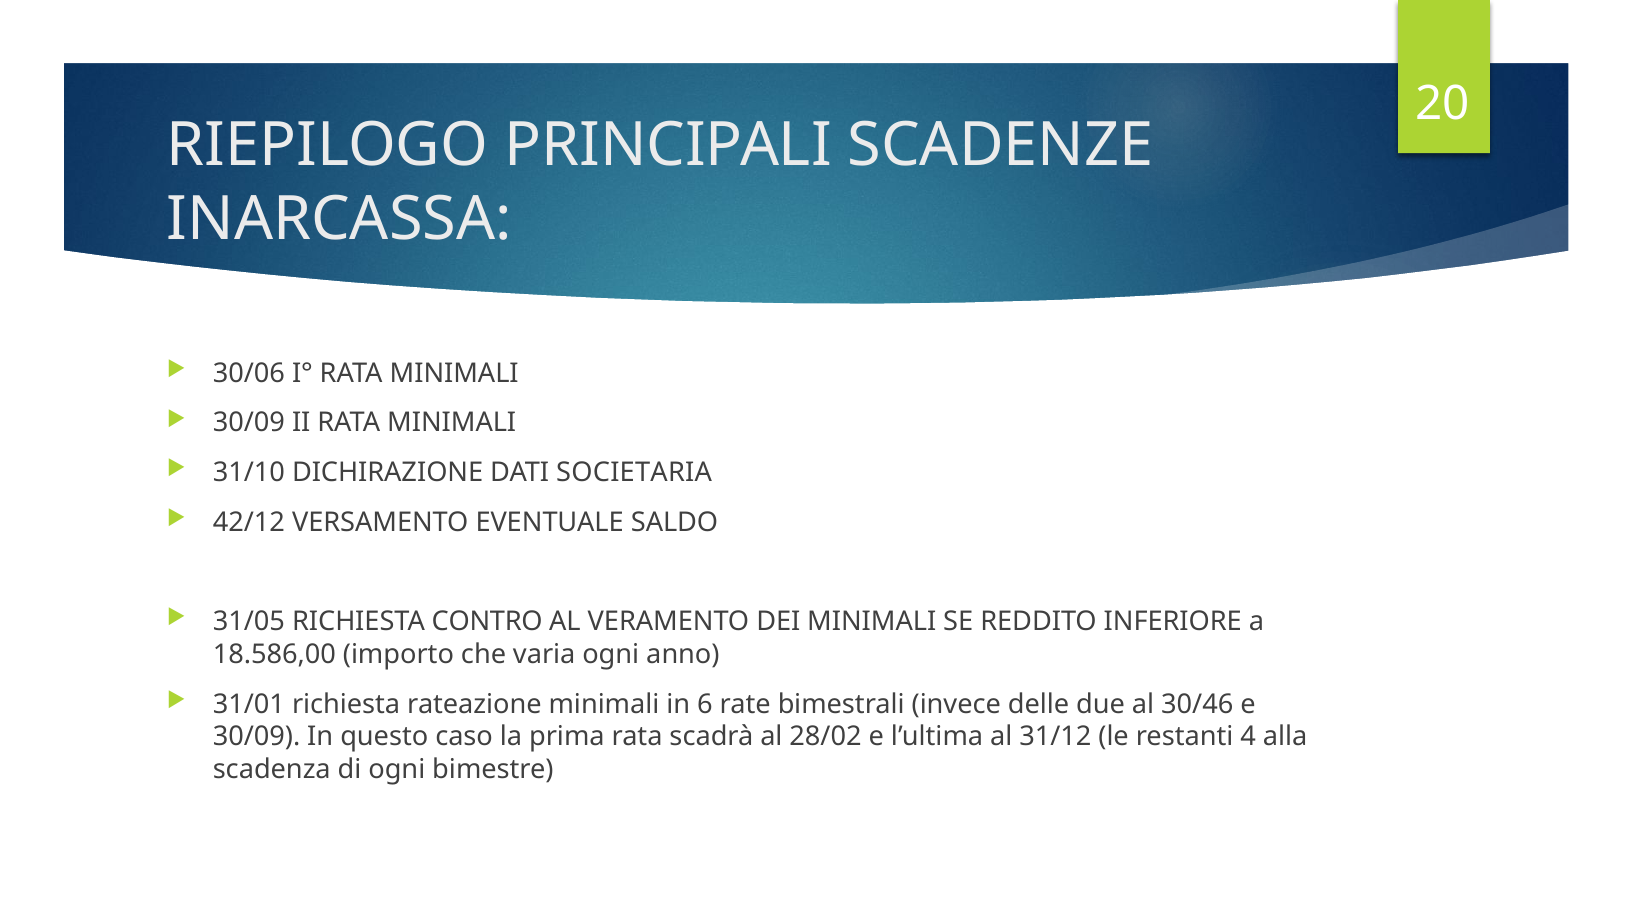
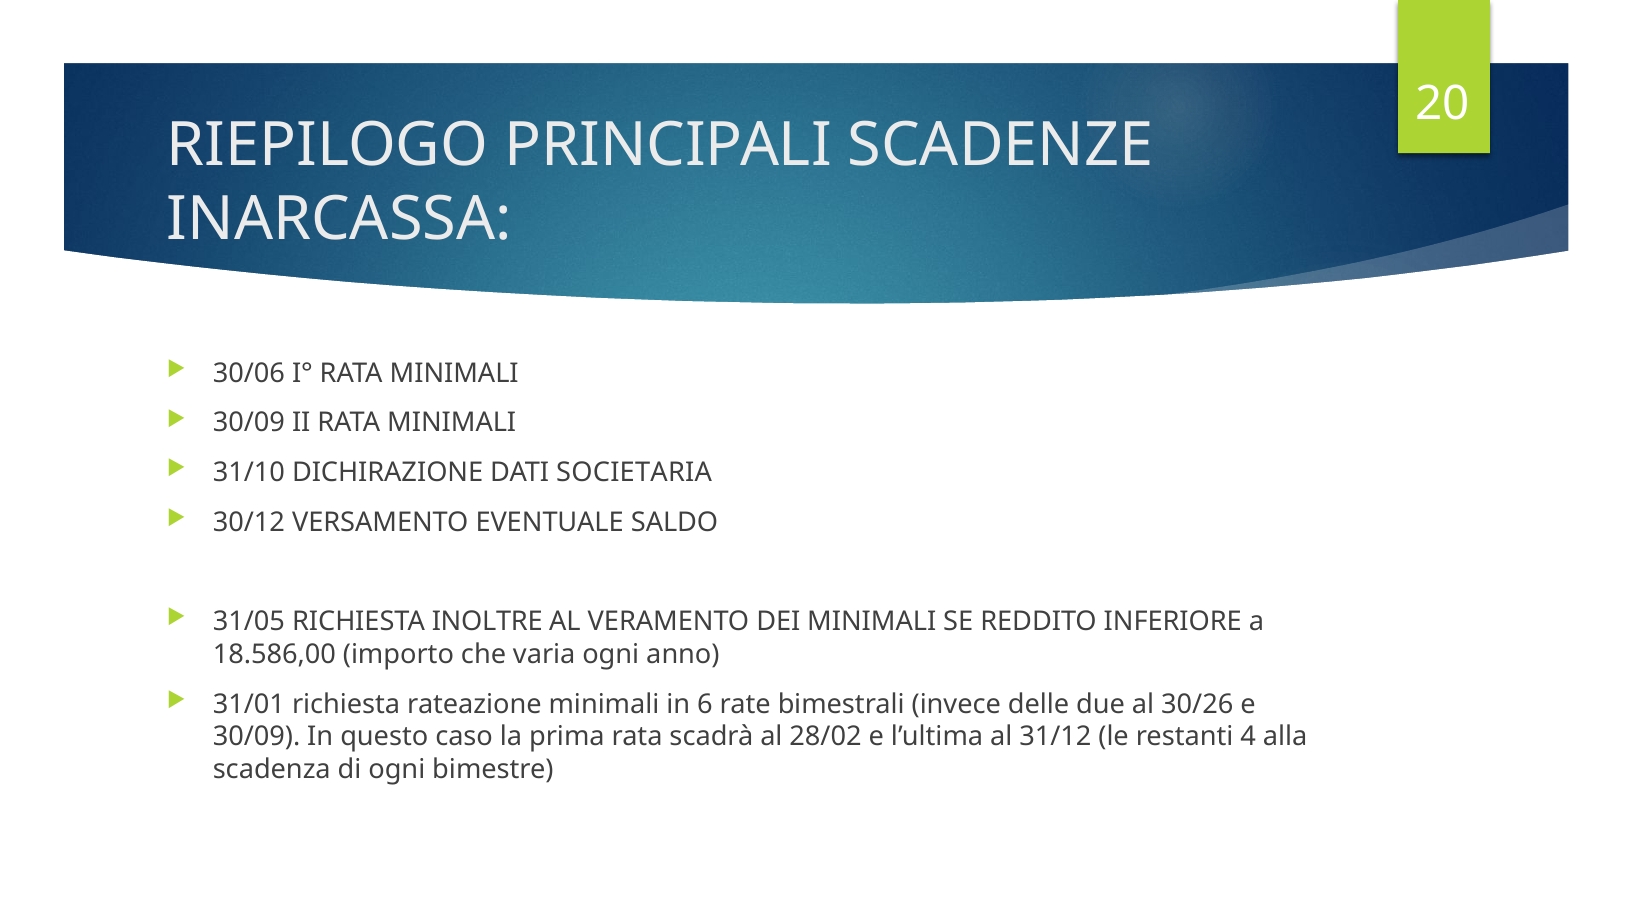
42/12: 42/12 -> 30/12
CONTRO: CONTRO -> INOLTRE
30/46: 30/46 -> 30/26
